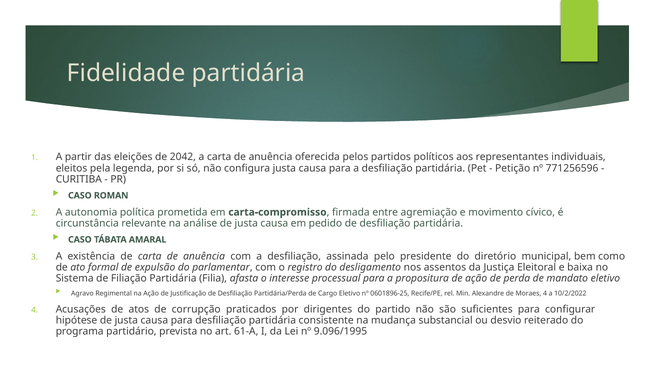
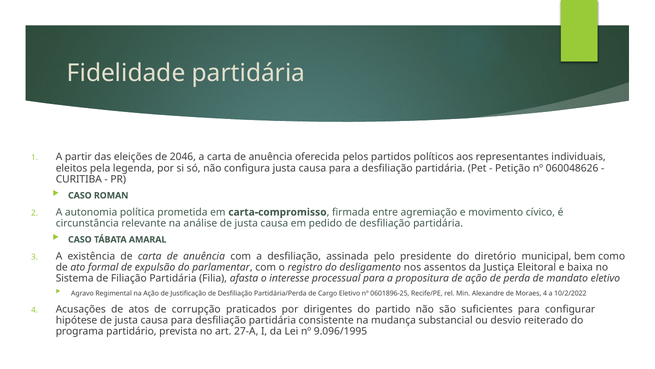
2042: 2042 -> 2046
771256596: 771256596 -> 060048626
61-A: 61-A -> 27-A
